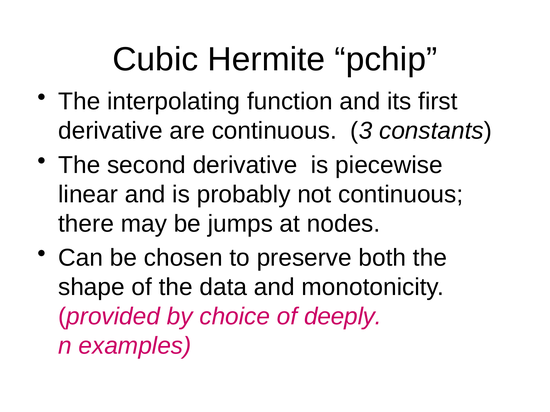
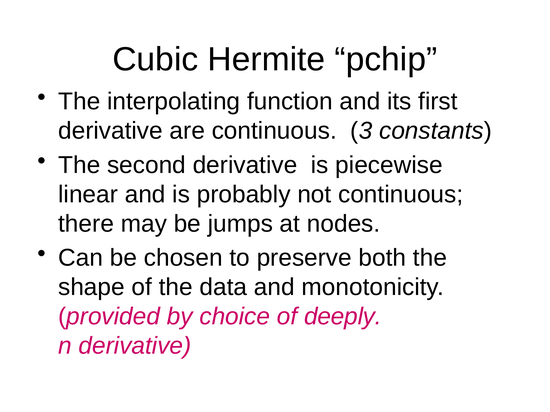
n examples: examples -> derivative
